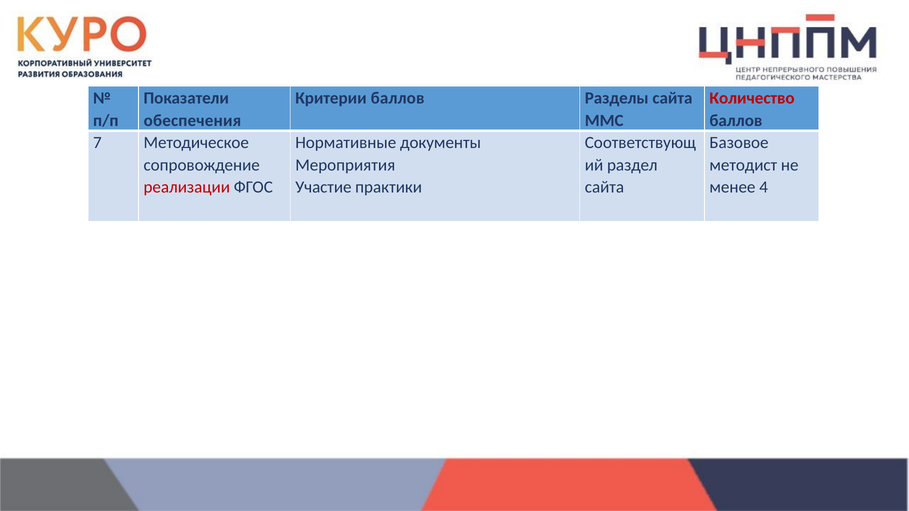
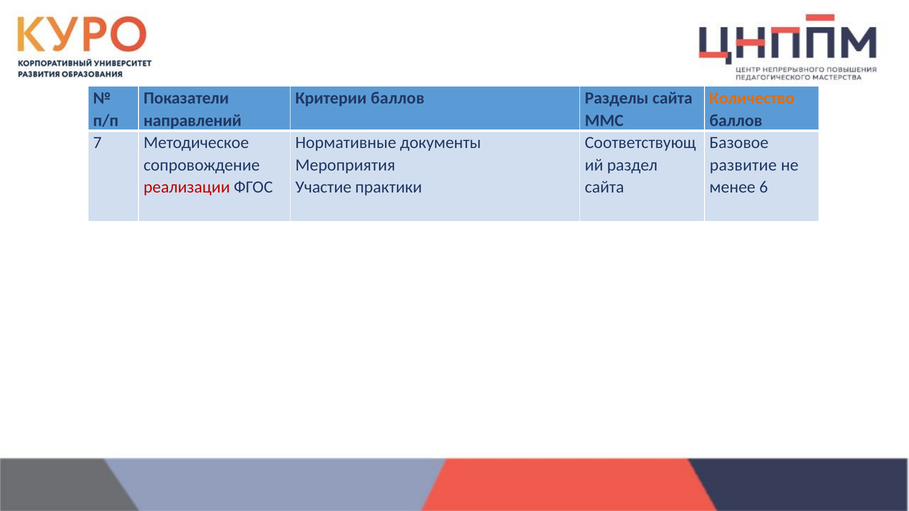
Количество colour: red -> orange
обеспечения: обеспечения -> направлений
методист: методист -> развитие
4: 4 -> 6
